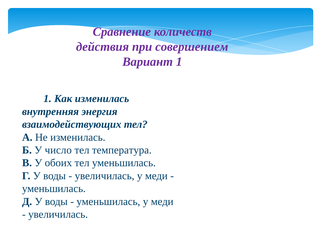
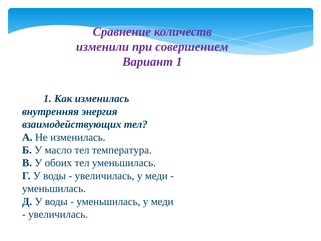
действия: действия -> изменили
число: число -> масло
